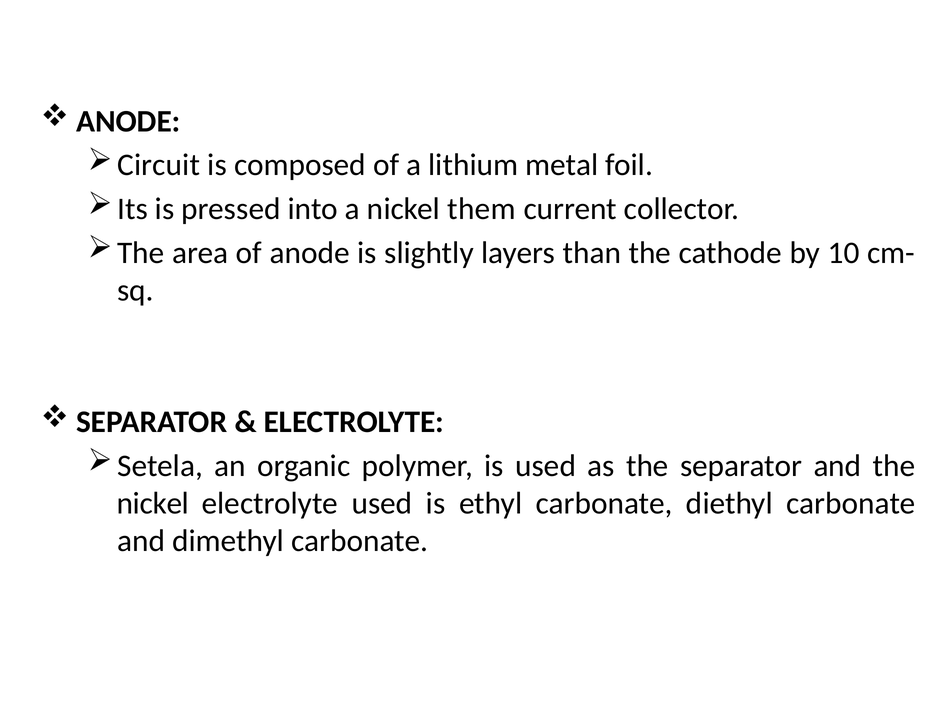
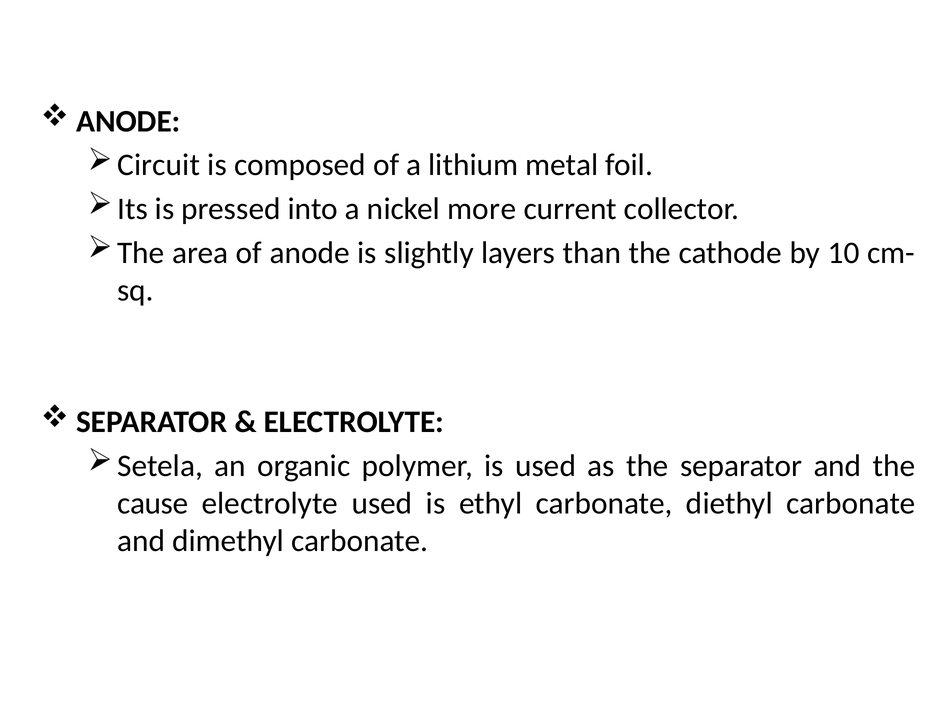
them: them -> more
nickel at (153, 504): nickel -> cause
